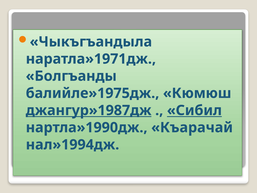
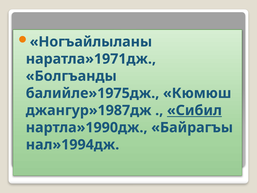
Чыкъгъандыла: Чыкъгъандыла -> Ногъайлыланы
джангур»1987дж underline: present -> none
Къарачай: Къарачай -> Байрагъы
